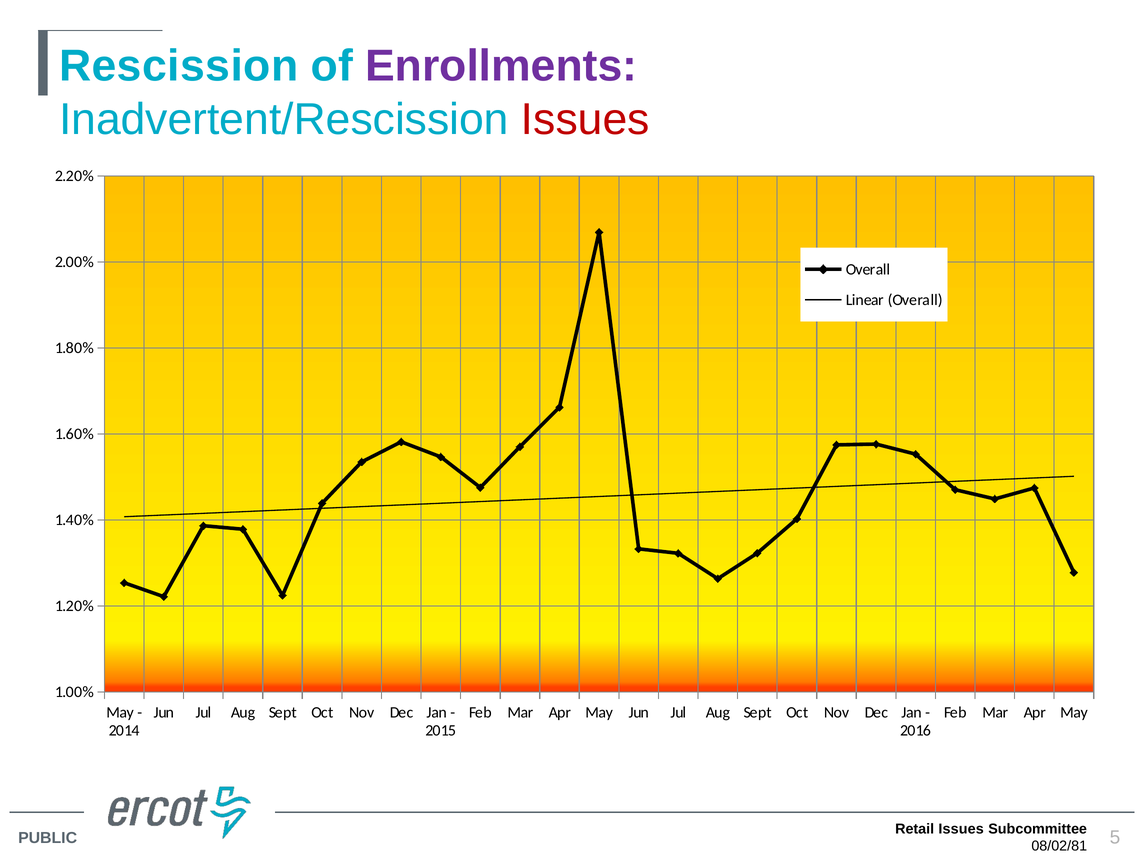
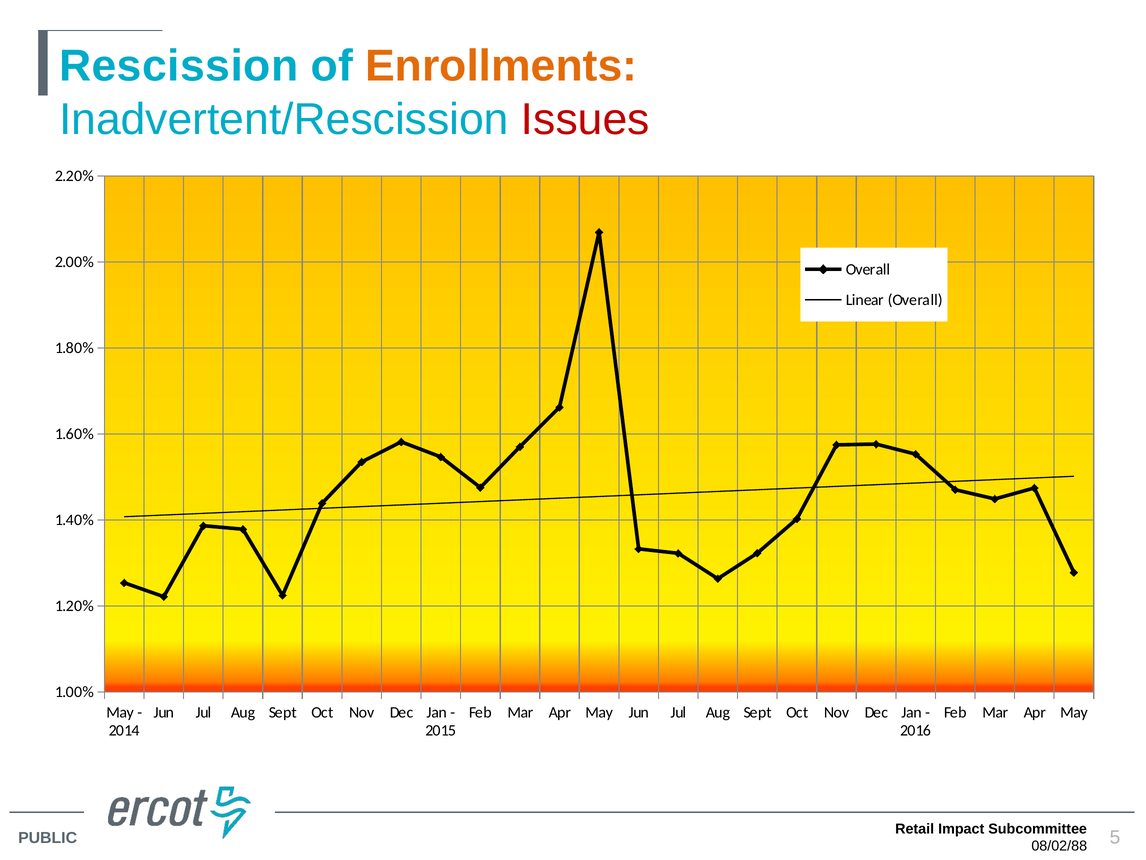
Enrollments colour: purple -> orange
Retail Issues: Issues -> Impact
08/02/81: 08/02/81 -> 08/02/88
